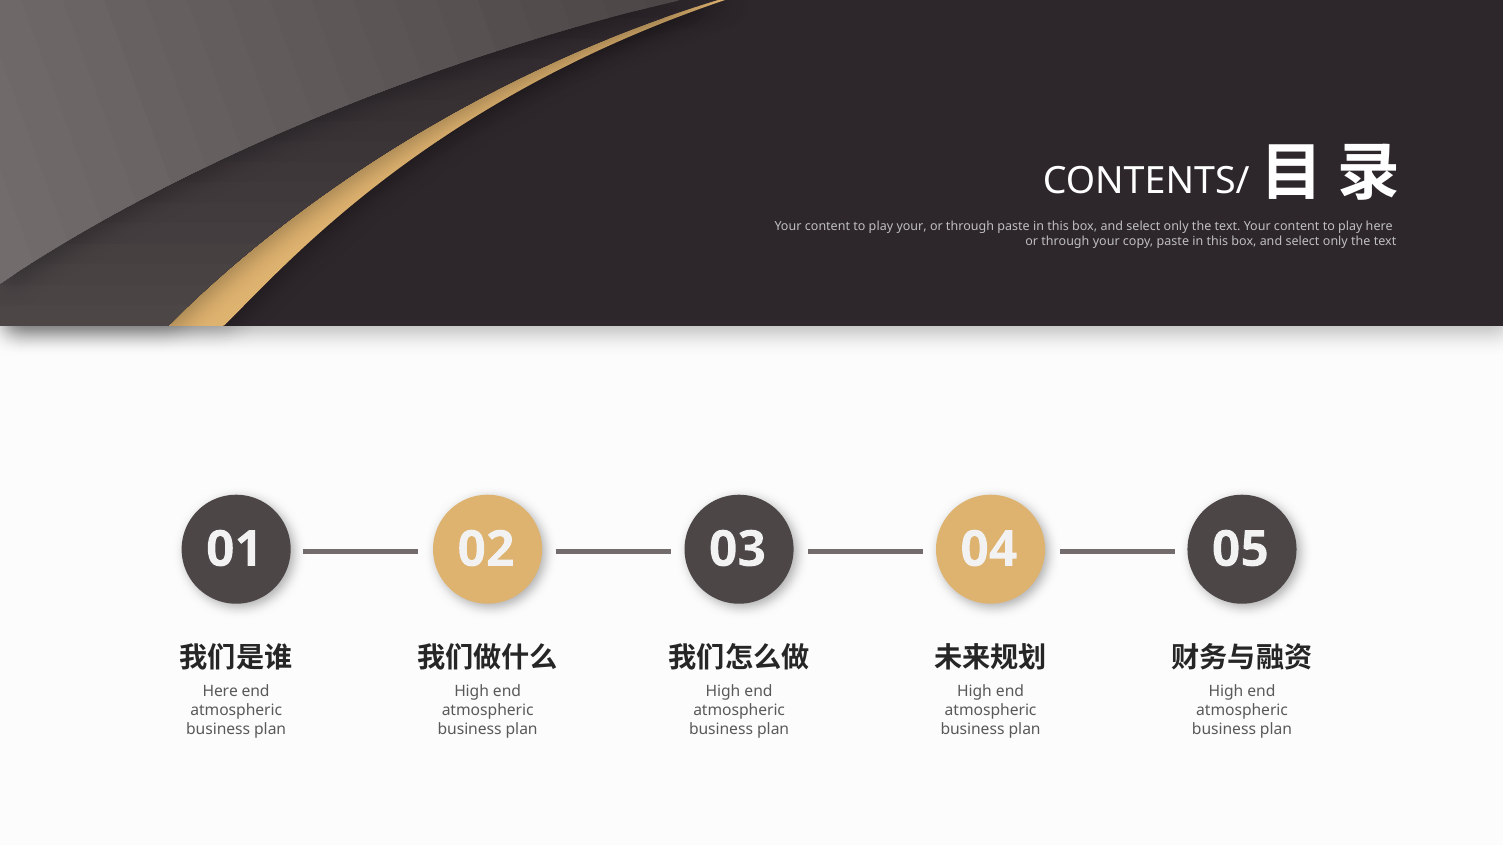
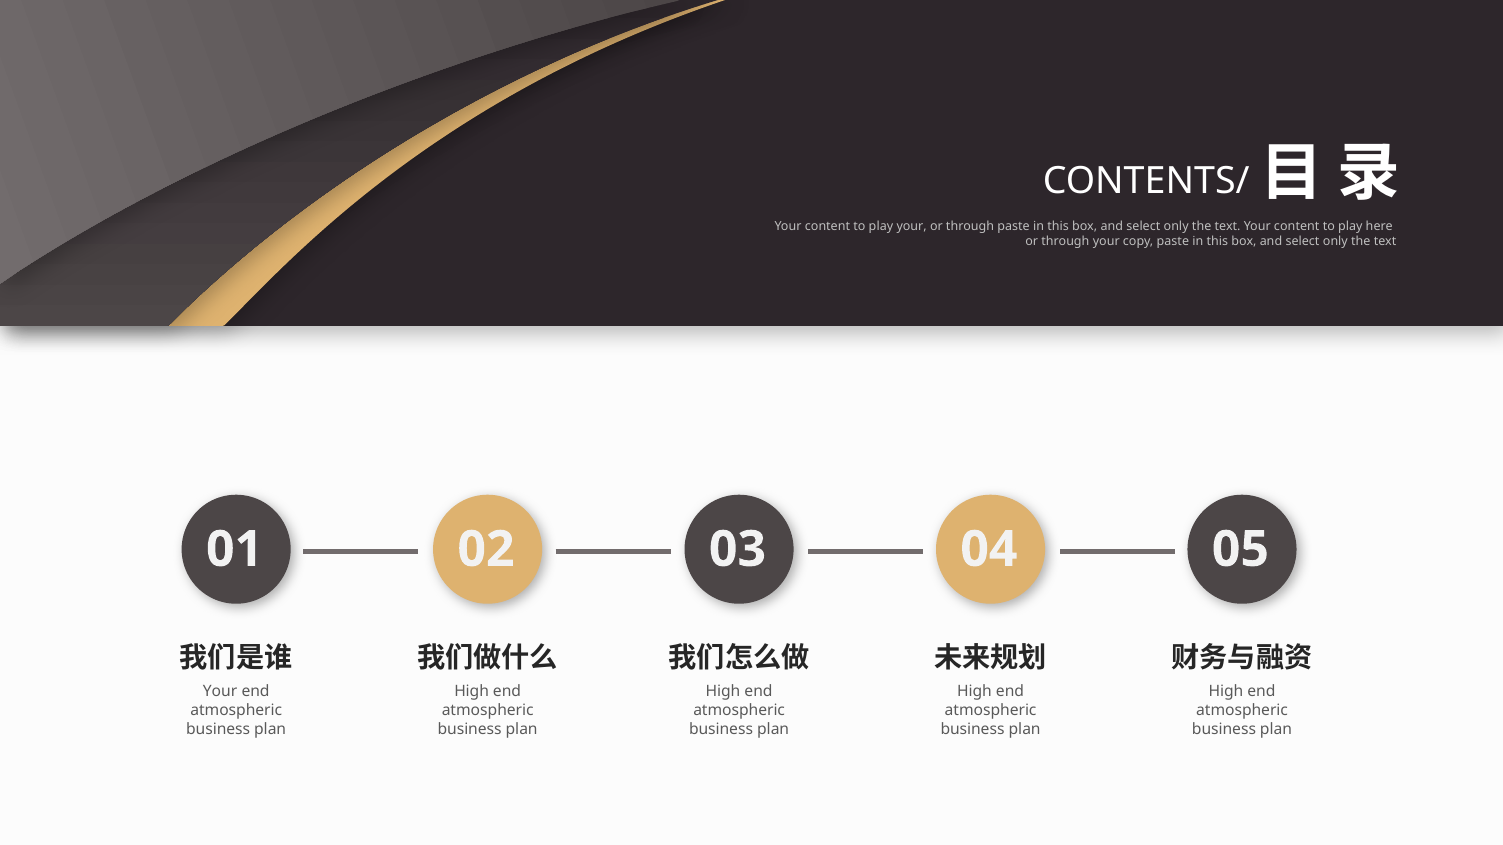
Here at (220, 692): Here -> Your
